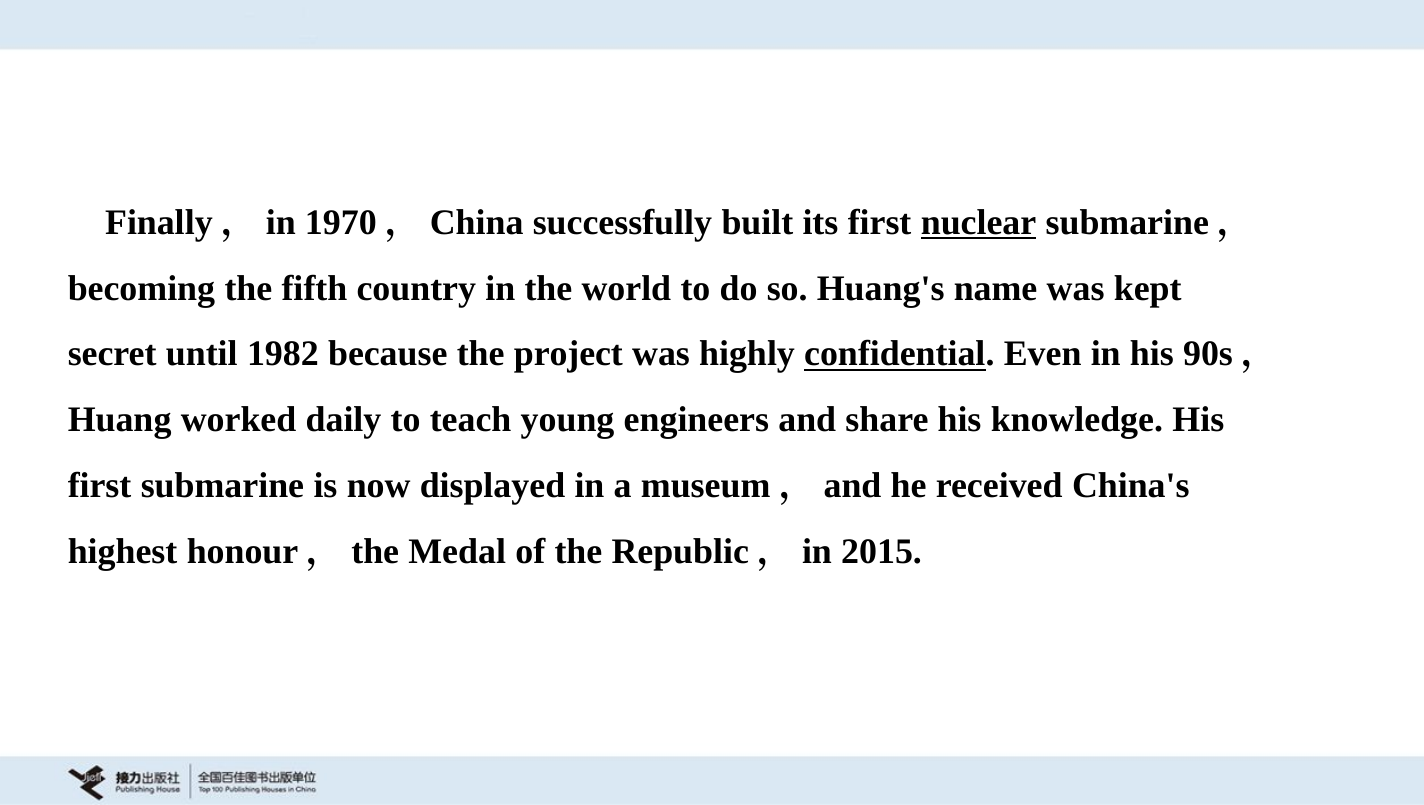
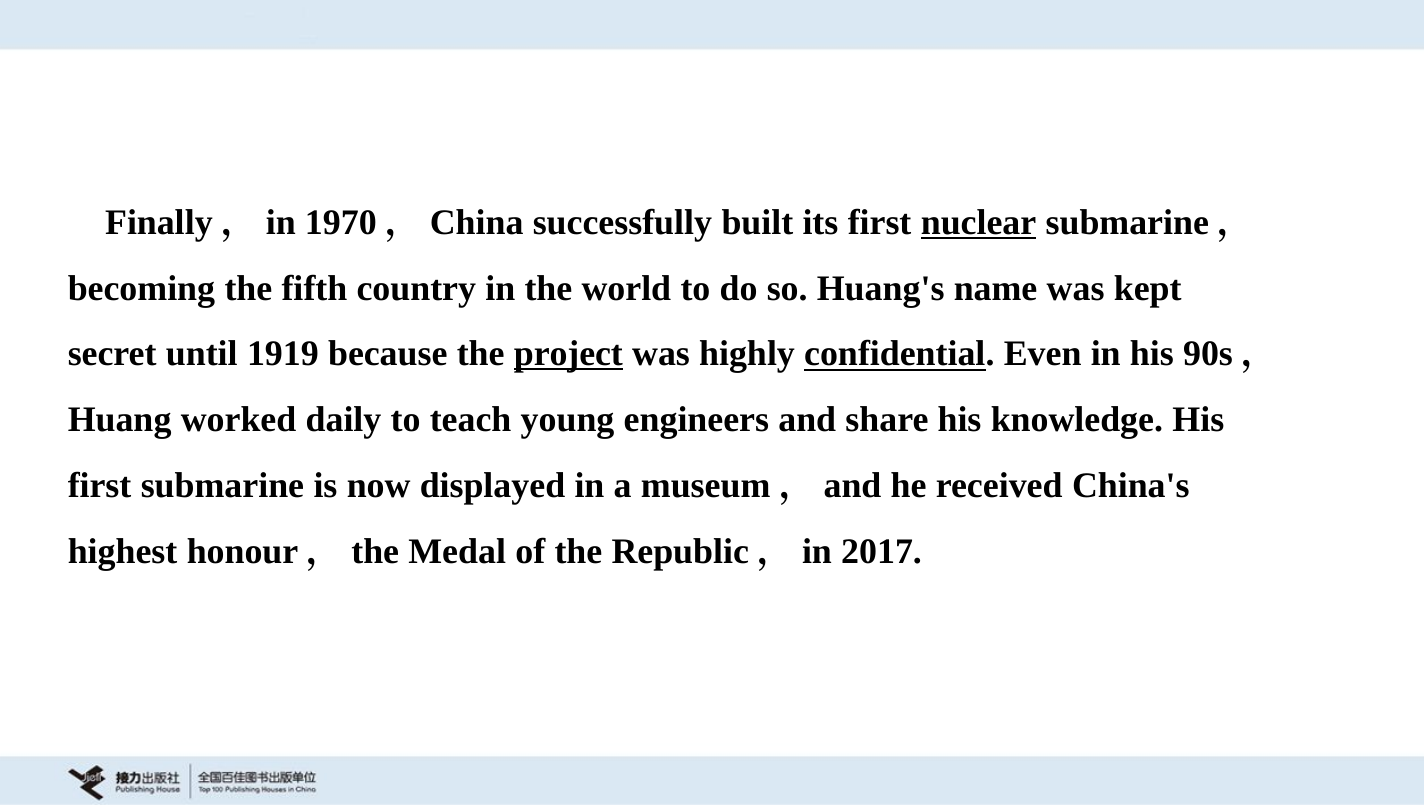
1982: 1982 -> 1919
project underline: none -> present
2015: 2015 -> 2017
